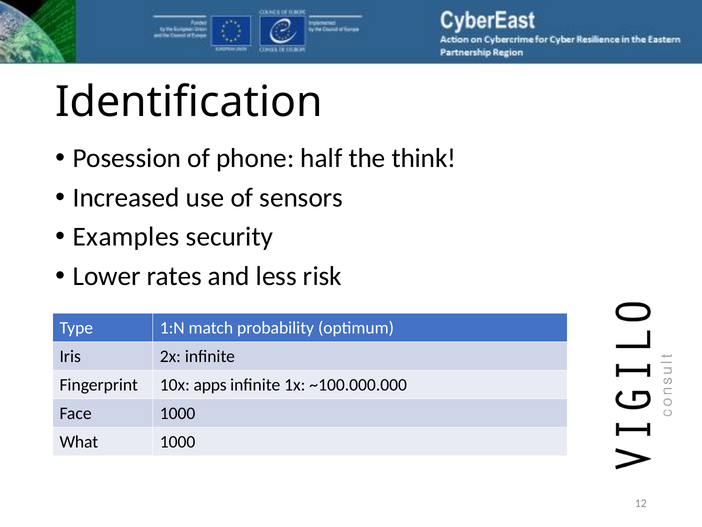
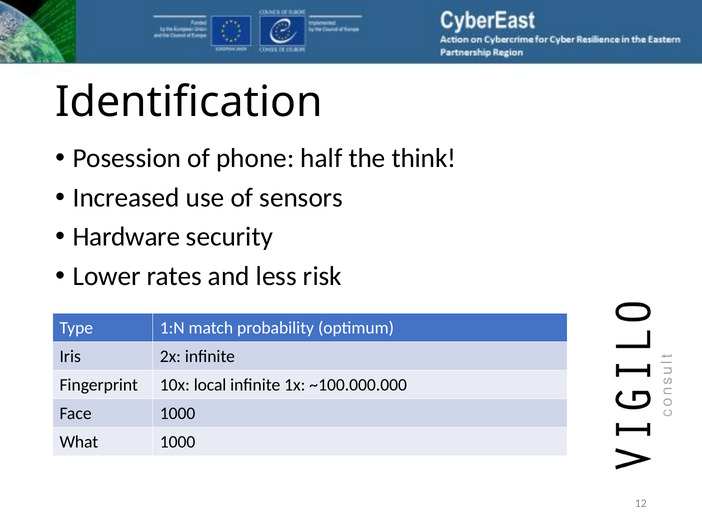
Examples: Examples -> Hardware
apps: apps -> local
